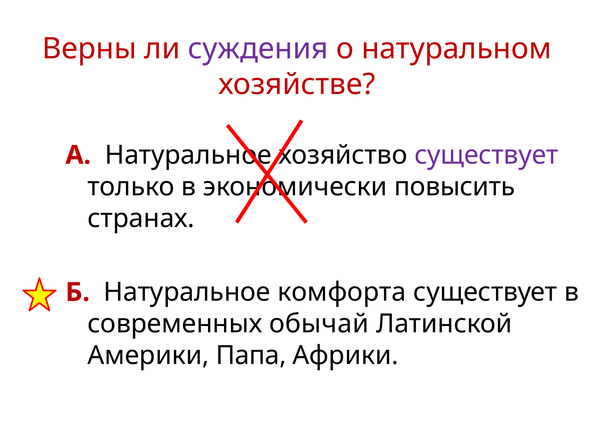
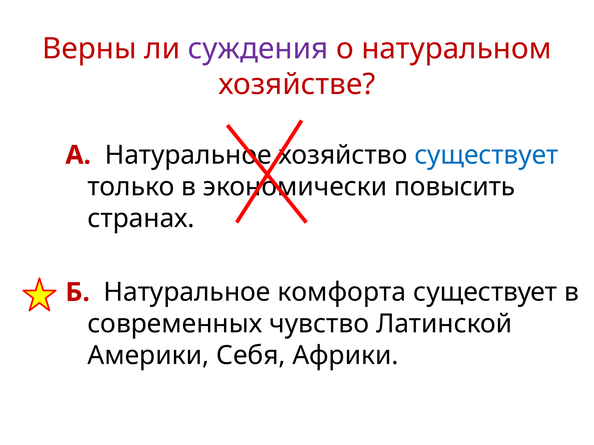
существует at (486, 155) colour: purple -> blue
обычай: обычай -> чувство
Папа: Папа -> Себя
